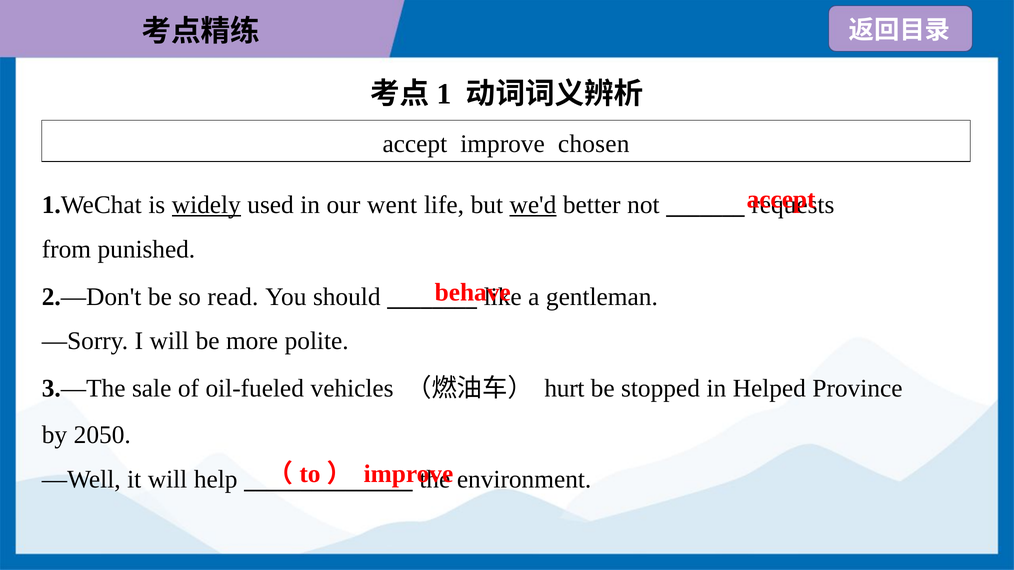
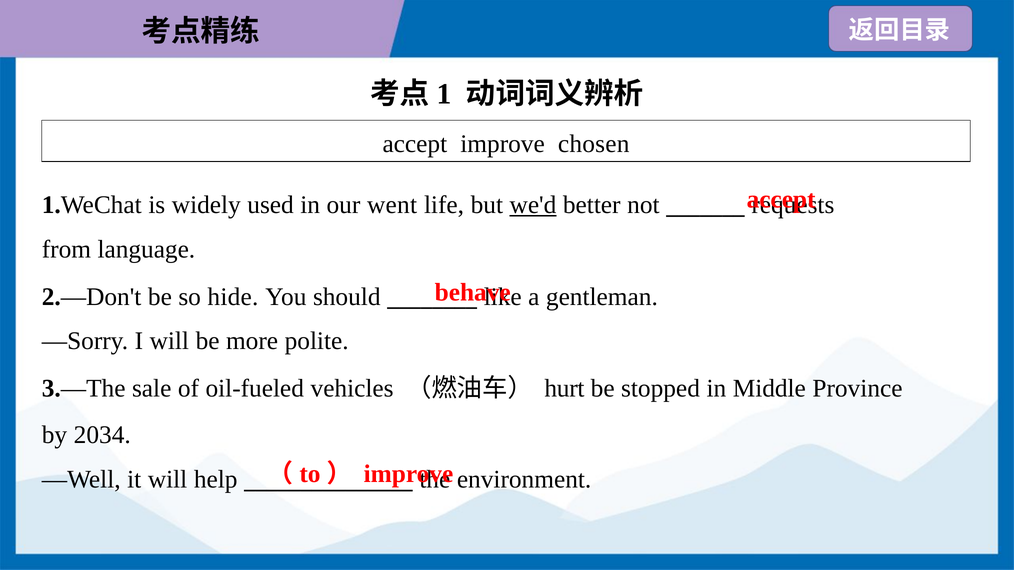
widely underline: present -> none
punished: punished -> language
read: read -> hide
Helped: Helped -> Middle
2050: 2050 -> 2034
